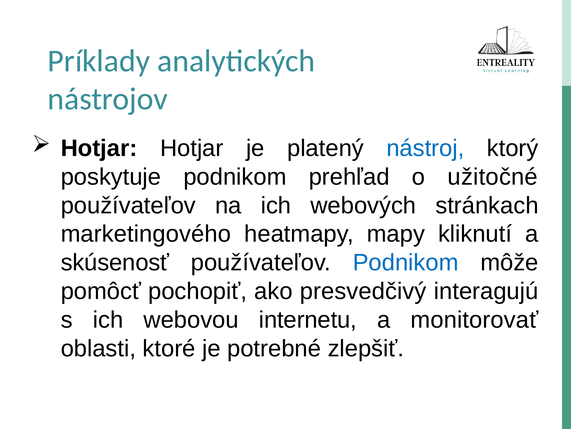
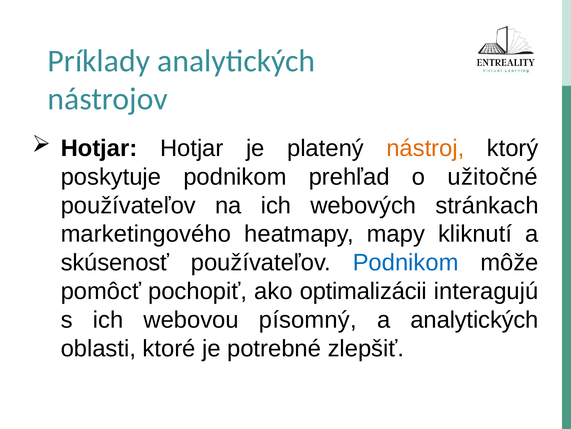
nástroj colour: blue -> orange
presvedčivý: presvedčivý -> optimalizácii
internetu: internetu -> písomný
a monitorovať: monitorovať -> analytických
